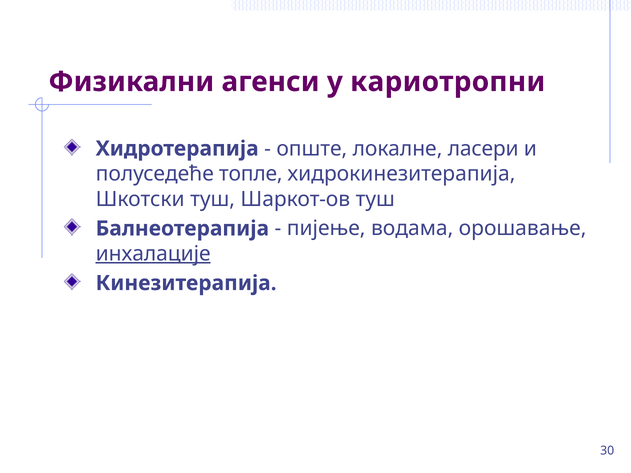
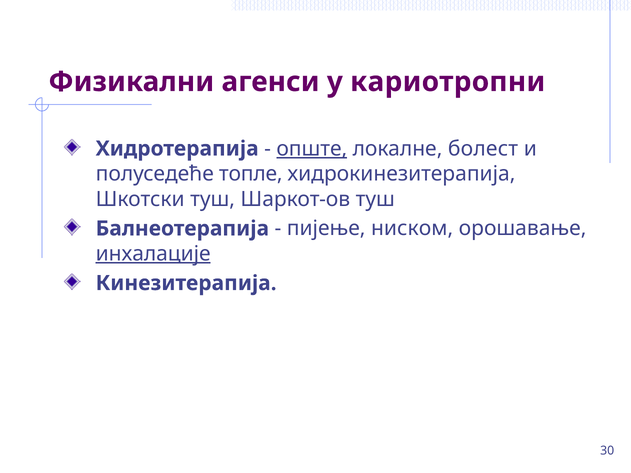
опште underline: none -> present
ласери: ласери -> болест
водама: водама -> ниском
